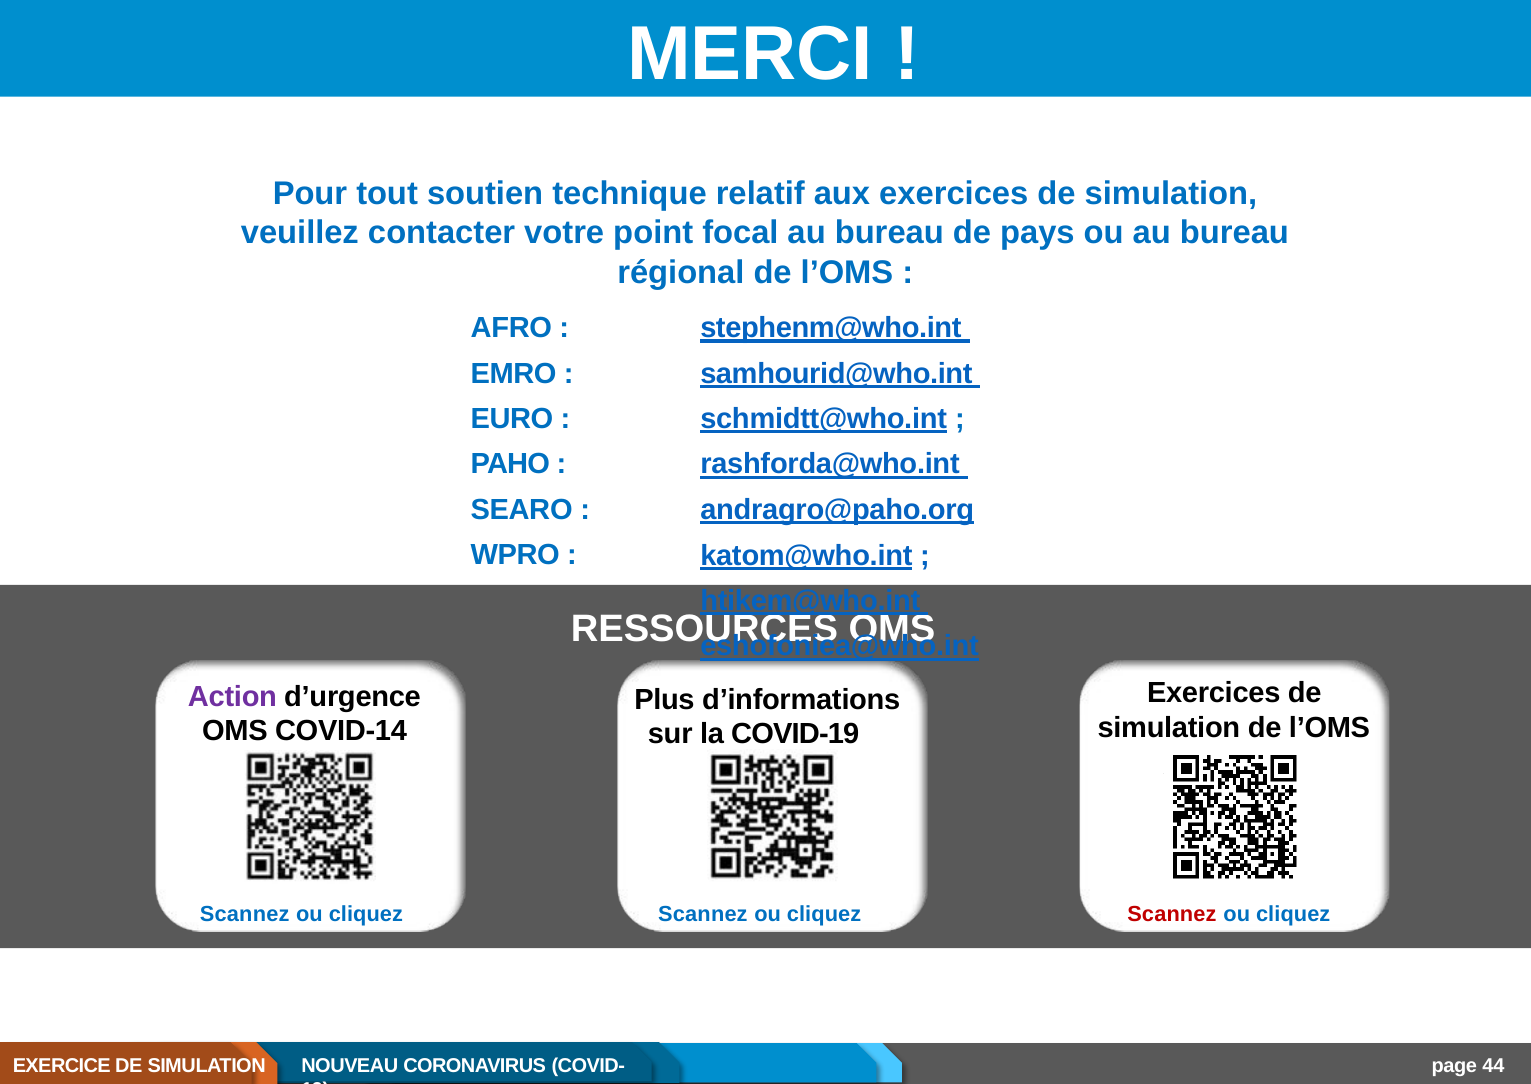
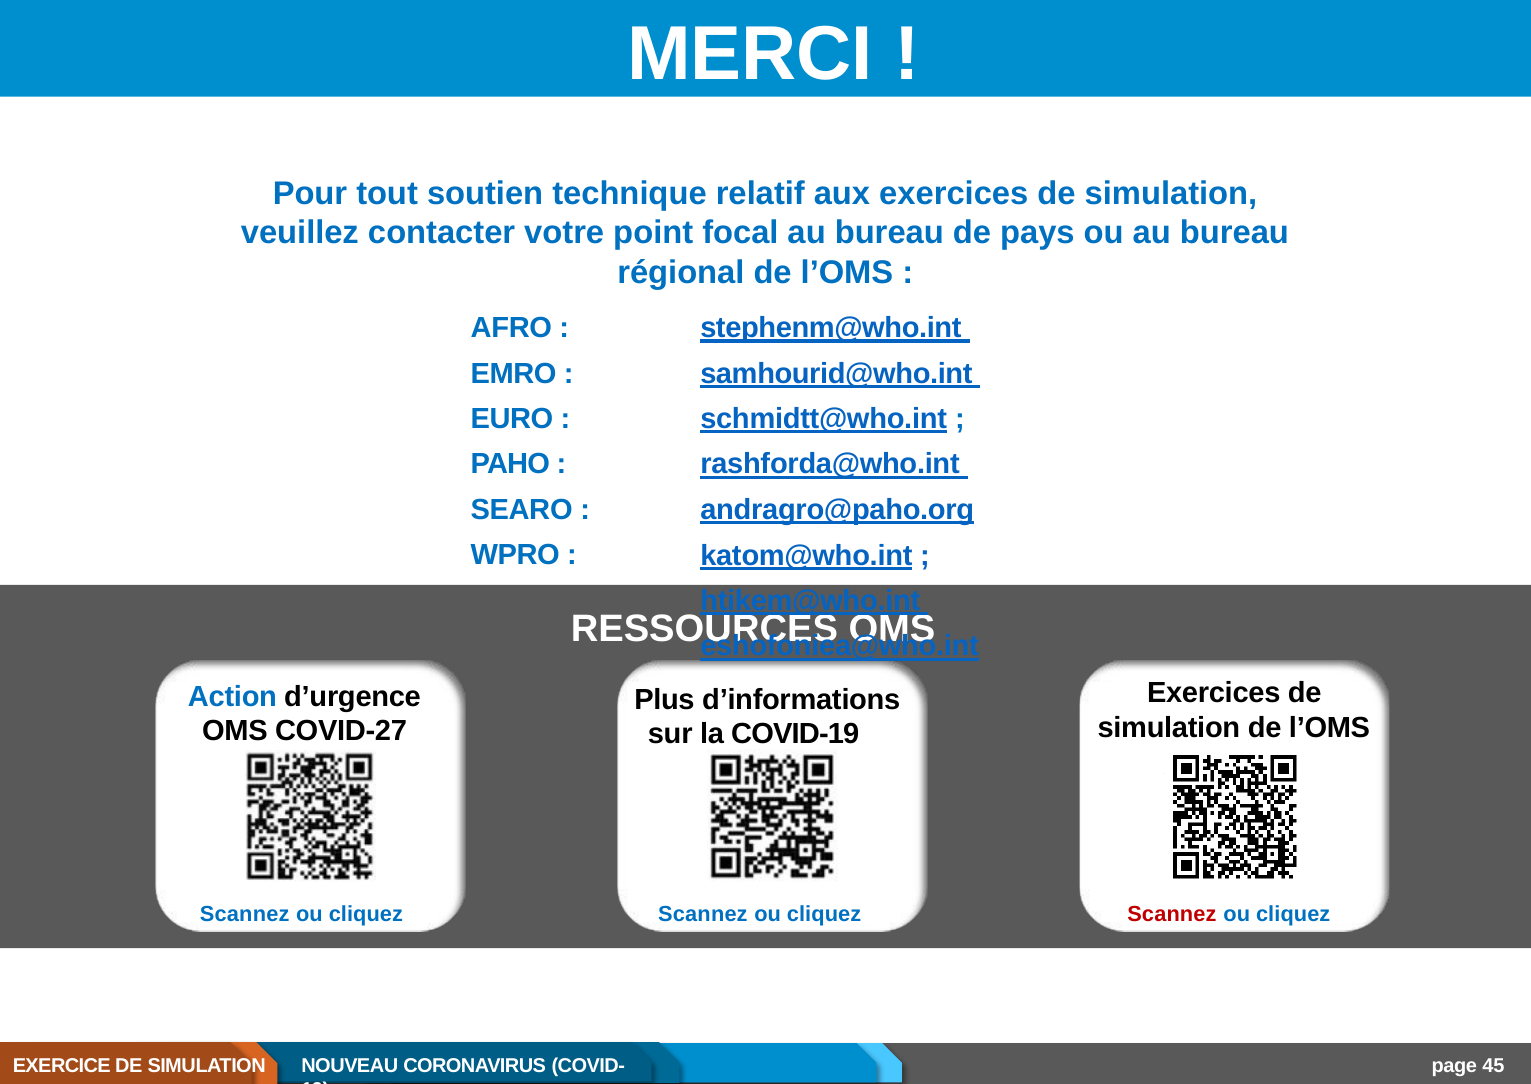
Action colour: purple -> blue
COVID-14: COVID-14 -> COVID-27
44: 44 -> 45
